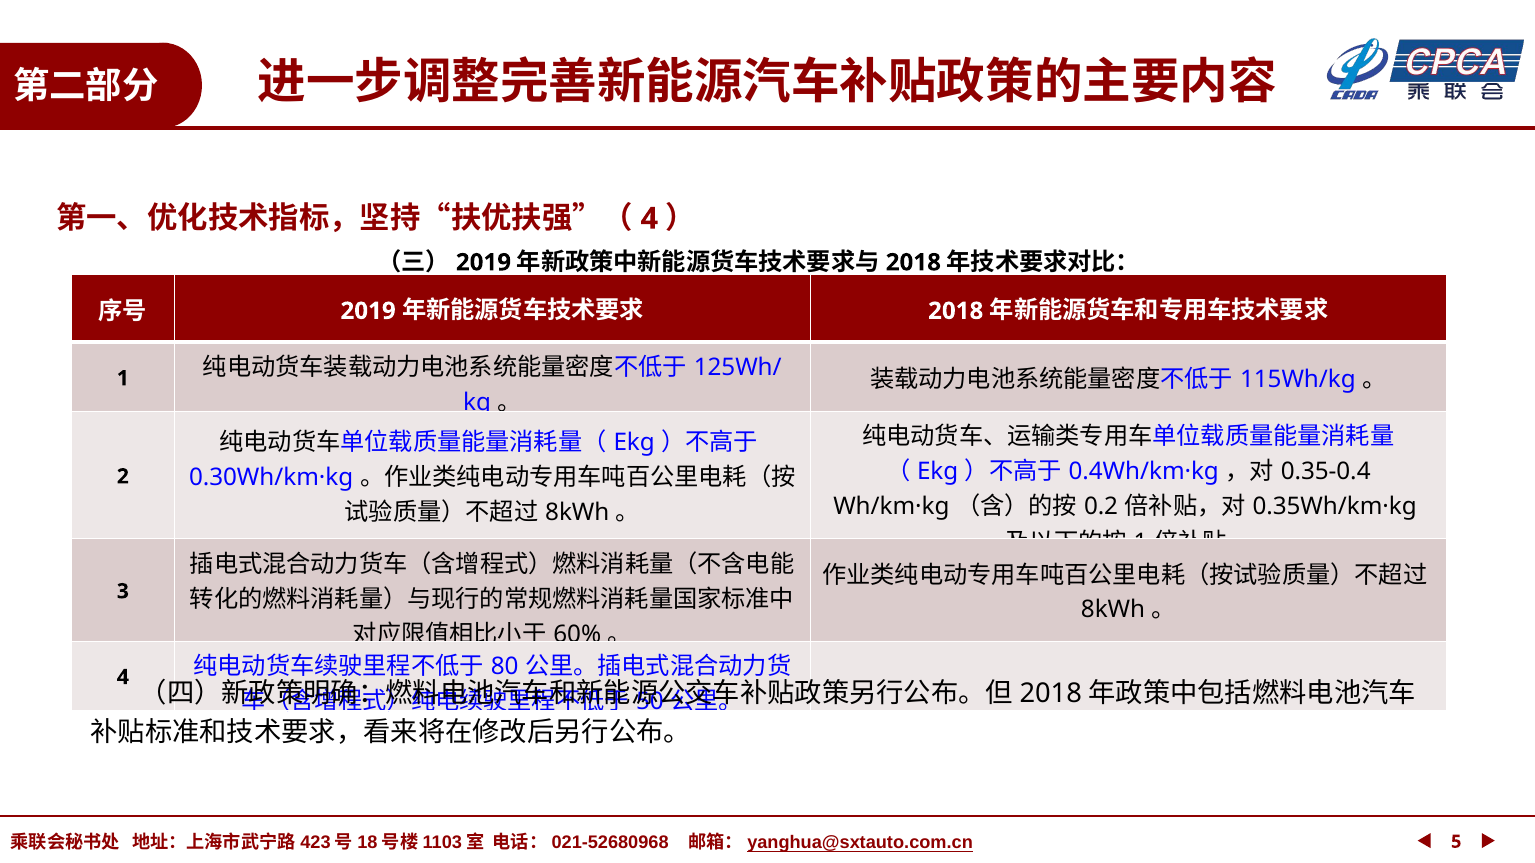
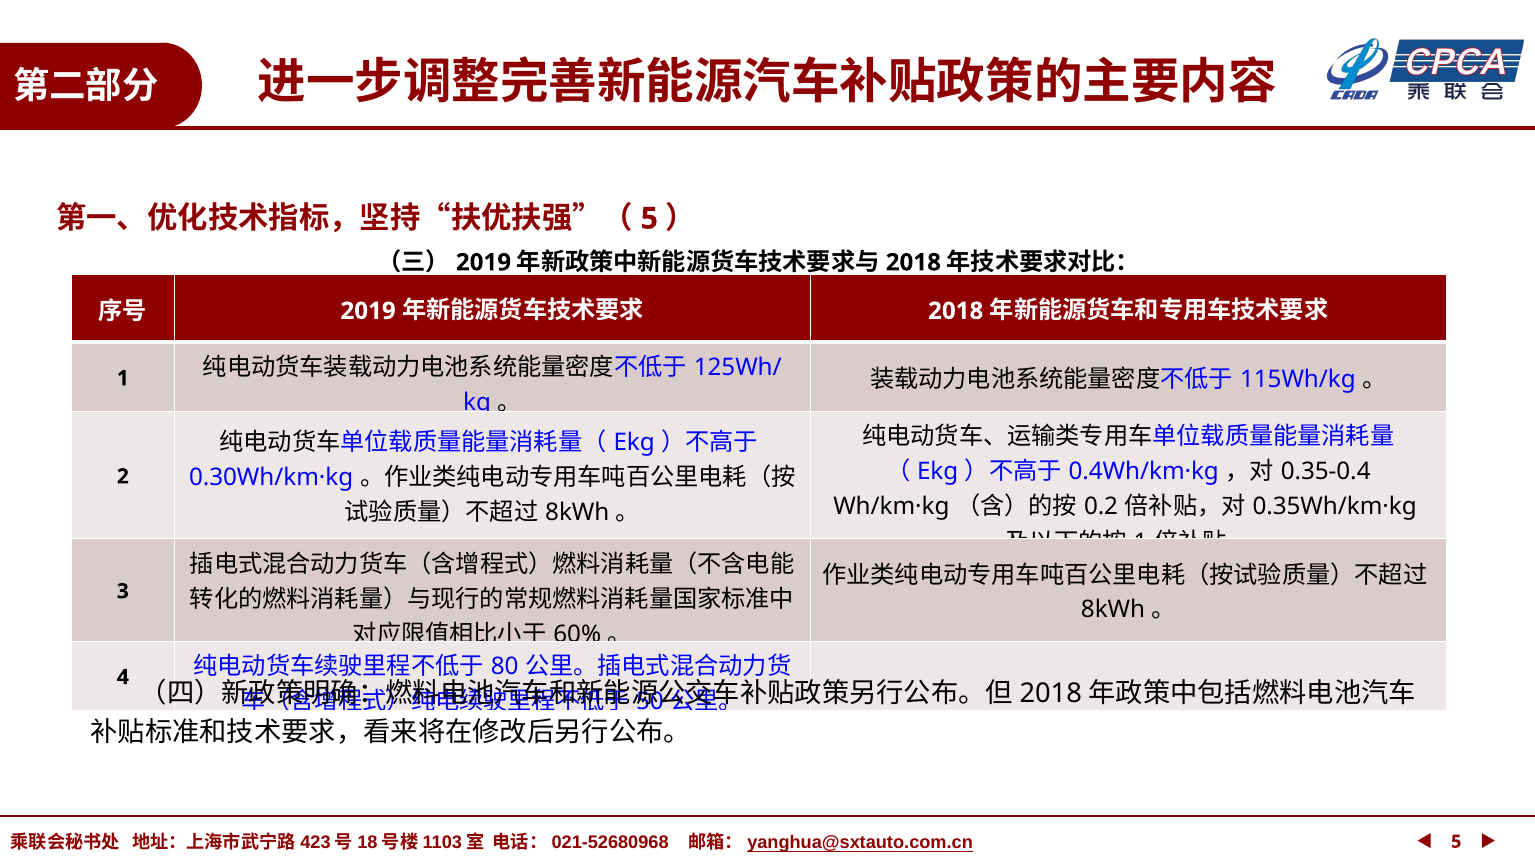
4 at (649, 219): 4 -> 5
